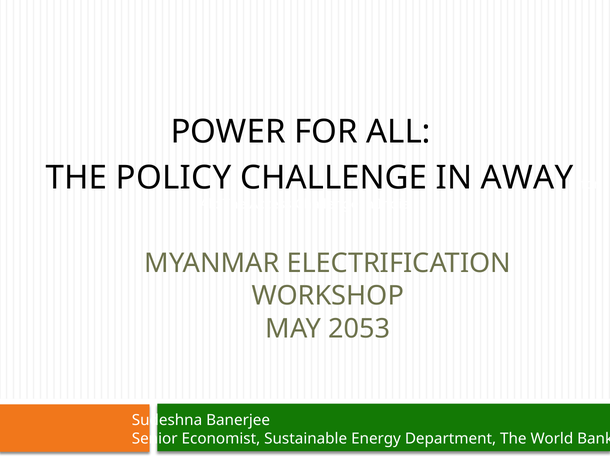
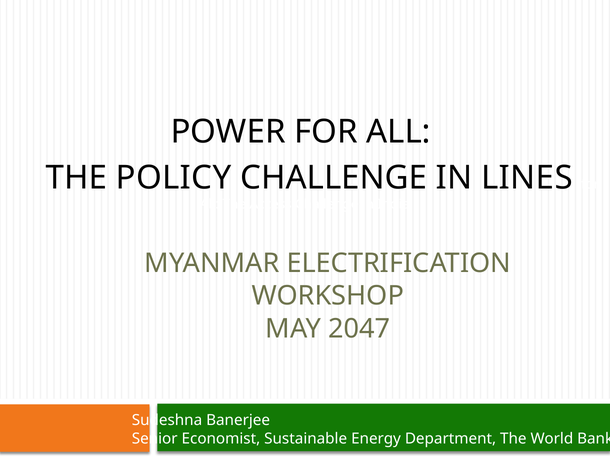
AWAY: AWAY -> LINES
2053: 2053 -> 2047
